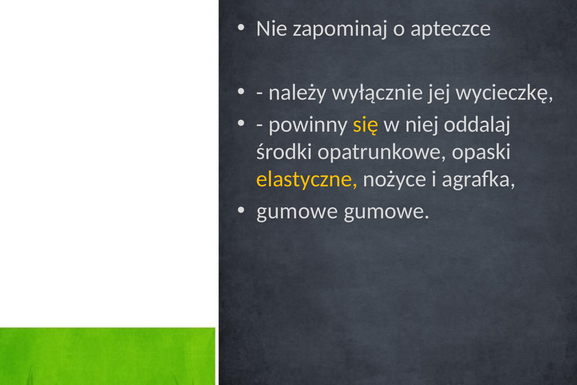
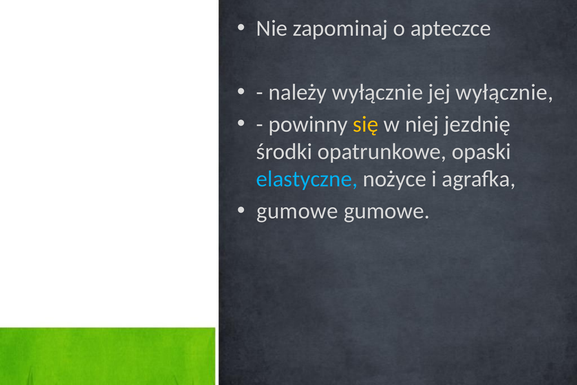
jej wycieczkę: wycieczkę -> wyłącznie
oddalaj: oddalaj -> jezdnię
elastyczne colour: yellow -> light blue
